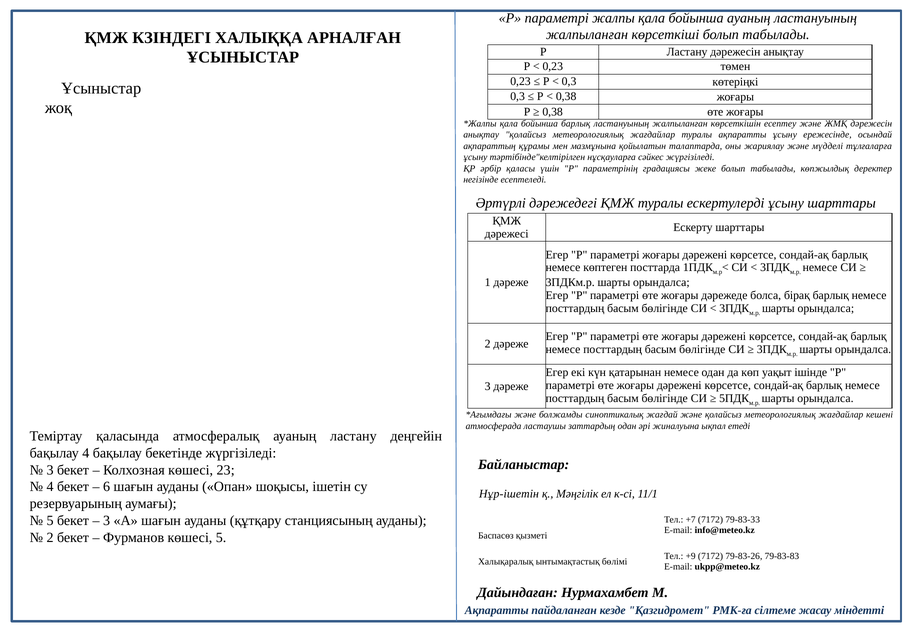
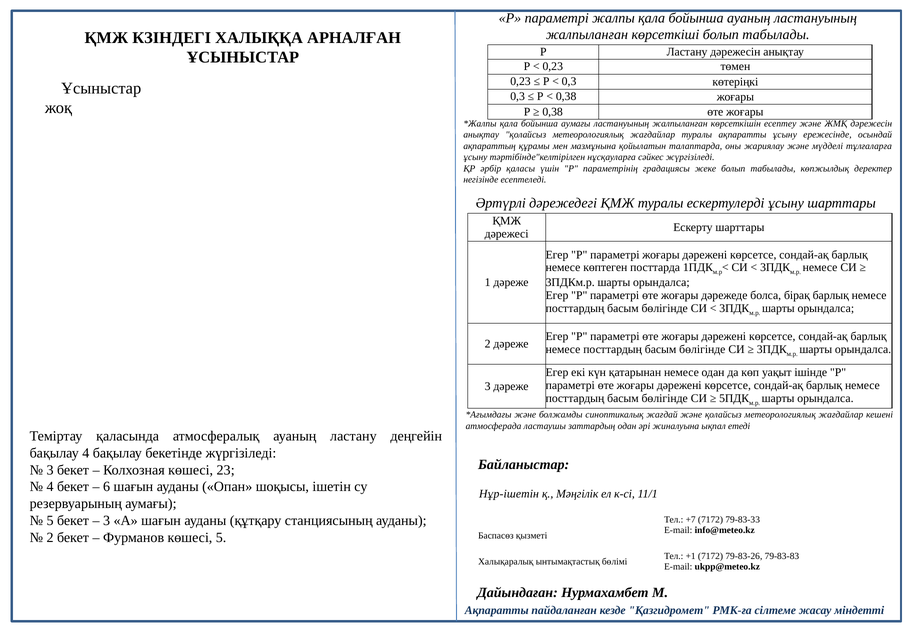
бойынша барлық: барлық -> аумағы
+9: +9 -> +1
